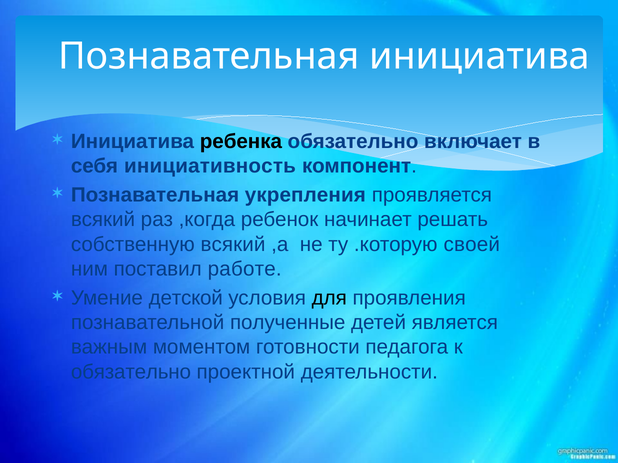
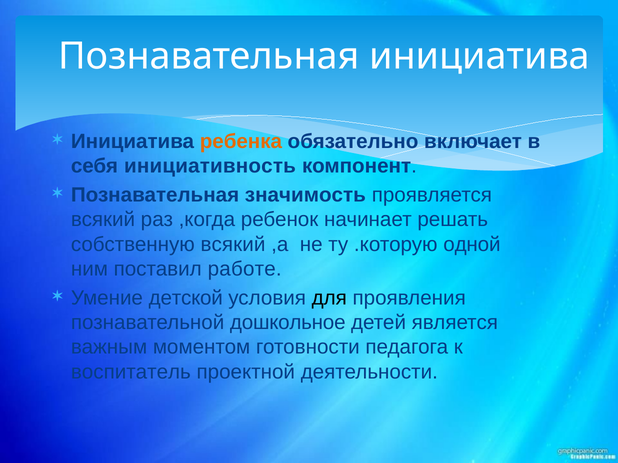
ребенка colour: black -> orange
укрепления: укрепления -> значимость
своей: своей -> одной
полученные: полученные -> дошкольное
обязательно at (131, 372): обязательно -> воспитатель
